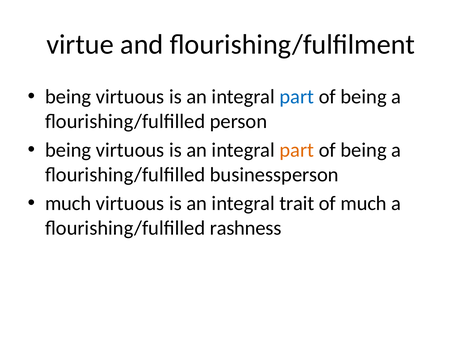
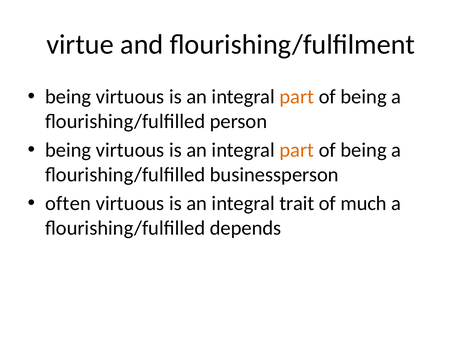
part at (297, 97) colour: blue -> orange
much at (68, 204): much -> often
rashness: rashness -> depends
